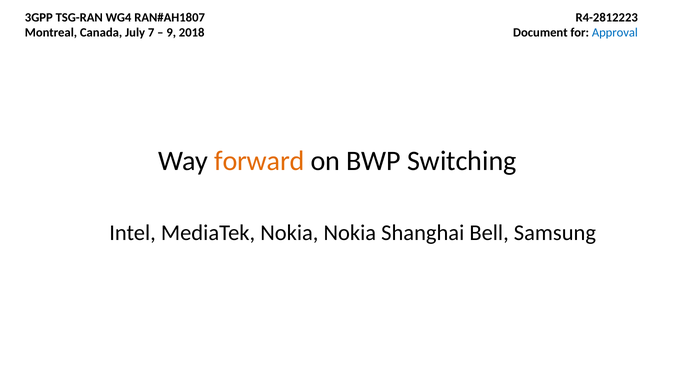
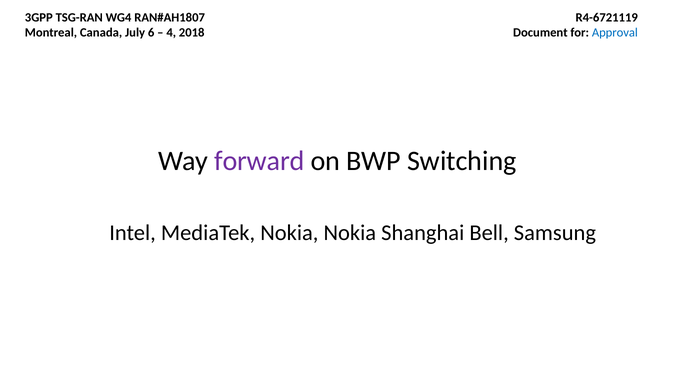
R4-2812223: R4-2812223 -> R4-6721119
7: 7 -> 6
9: 9 -> 4
forward colour: orange -> purple
